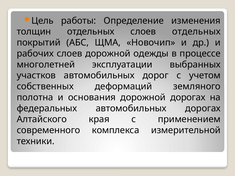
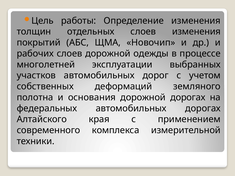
слоев отдельных: отдельных -> изменения
